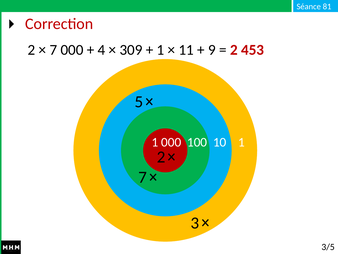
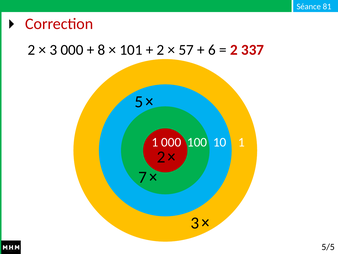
7 at (53, 50): 7 -> 3
4: 4 -> 8
309: 309 -> 101
1 at (161, 50): 1 -> 2
11: 11 -> 57
9: 9 -> 6
453: 453 -> 337
3/5: 3/5 -> 5/5
